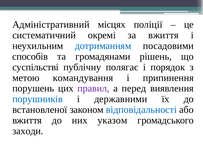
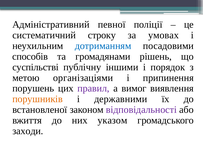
місцях: місцях -> певної
окремі: окремі -> строку
за вжиття: вжиття -> умовах
полягає: полягає -> іншими
командування: командування -> організаціями
перед: перед -> вимог
порушників colour: blue -> orange
відповідальності colour: blue -> purple
